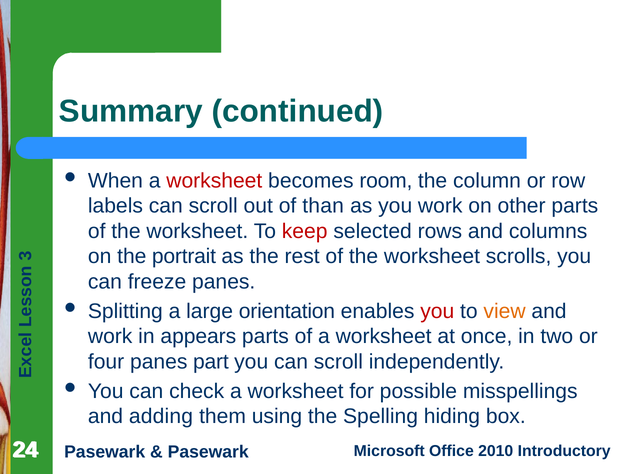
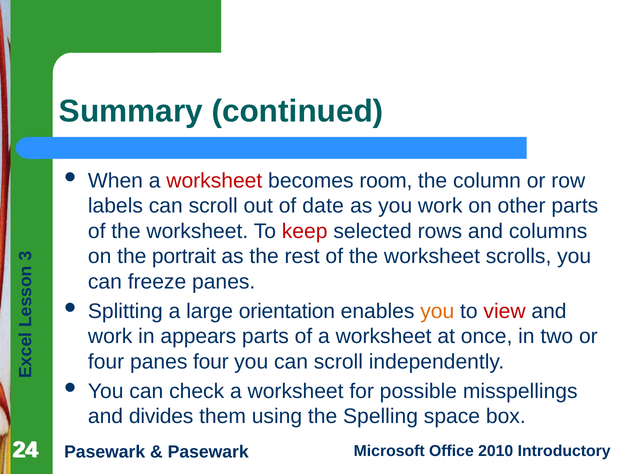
than: than -> date
you at (437, 311) colour: red -> orange
view colour: orange -> red
panes part: part -> four
adding: adding -> divides
hiding: hiding -> space
